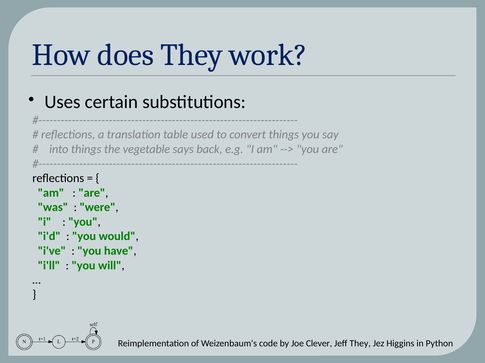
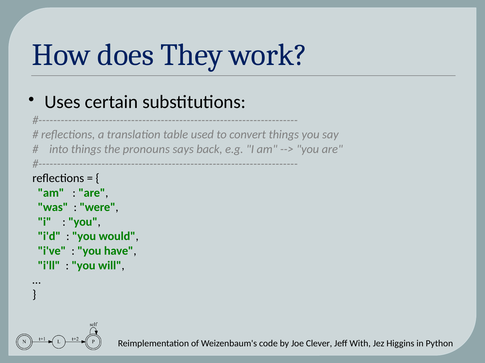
vegetable: vegetable -> pronouns
Jeff They: They -> With
